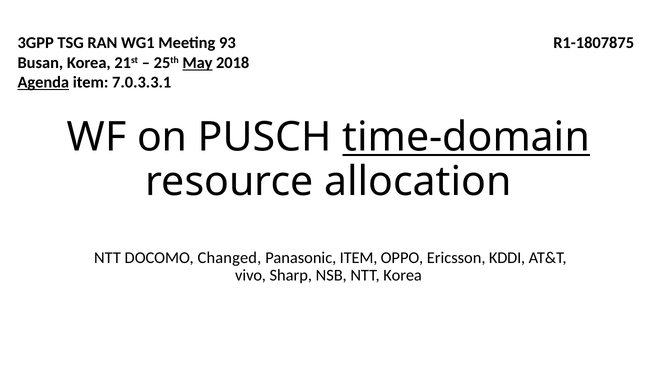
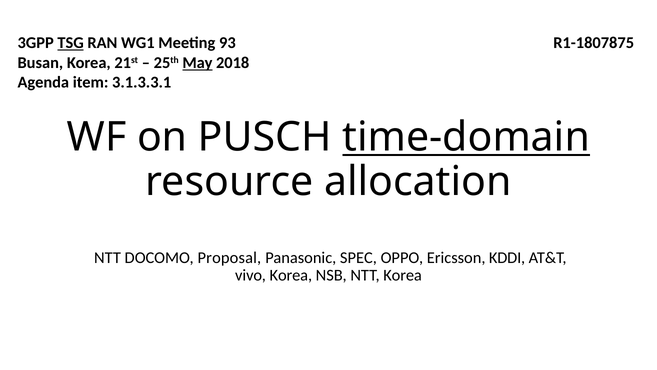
TSG underline: none -> present
Agenda underline: present -> none
7.0.3.3.1: 7.0.3.3.1 -> 3.1.3.3.1
Changed: Changed -> Proposal
Panasonic ITEM: ITEM -> SPEC
vivo Sharp: Sharp -> Korea
